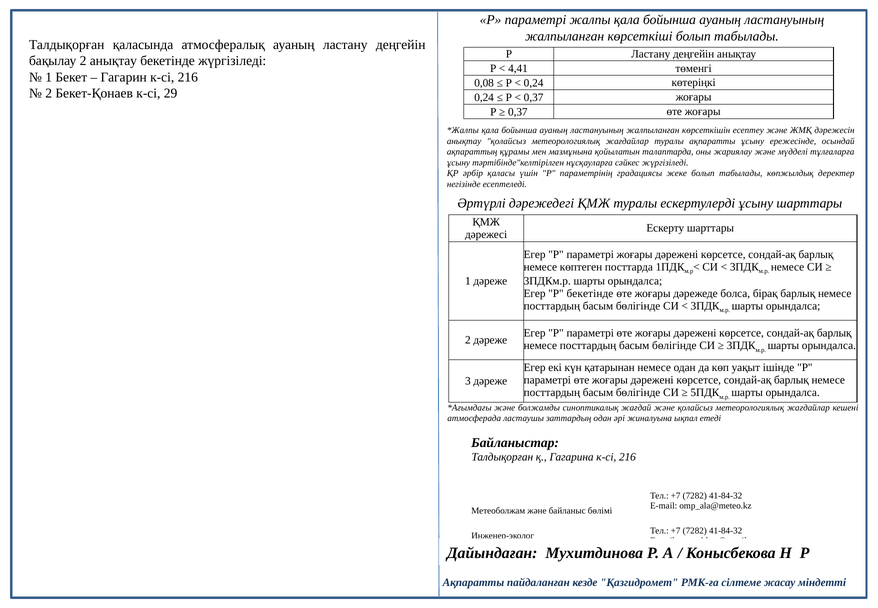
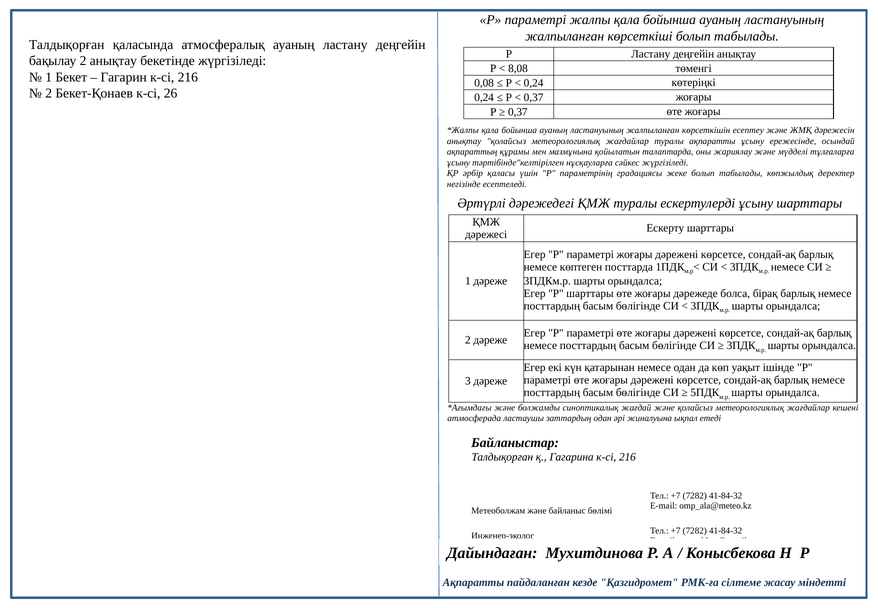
4,41: 4,41 -> 8,08
29: 29 -> 26
P бекетінде: бекетінде -> шарттары
